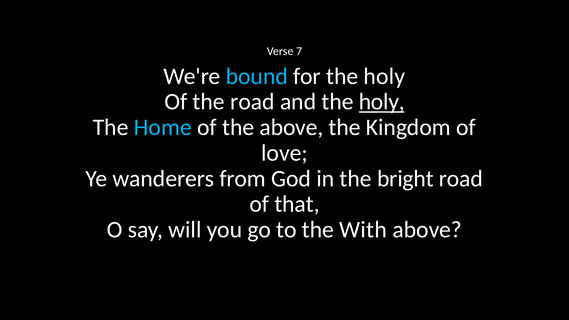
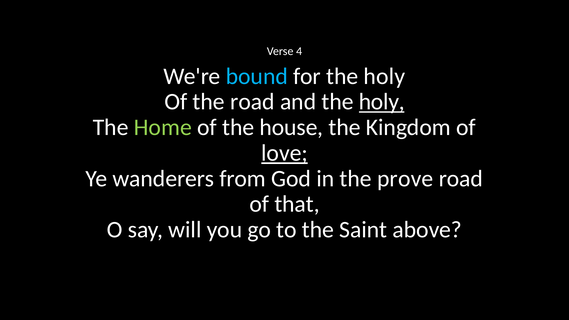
7: 7 -> 4
Home colour: light blue -> light green
the above: above -> house
love underline: none -> present
bright: bright -> prove
With: With -> Saint
